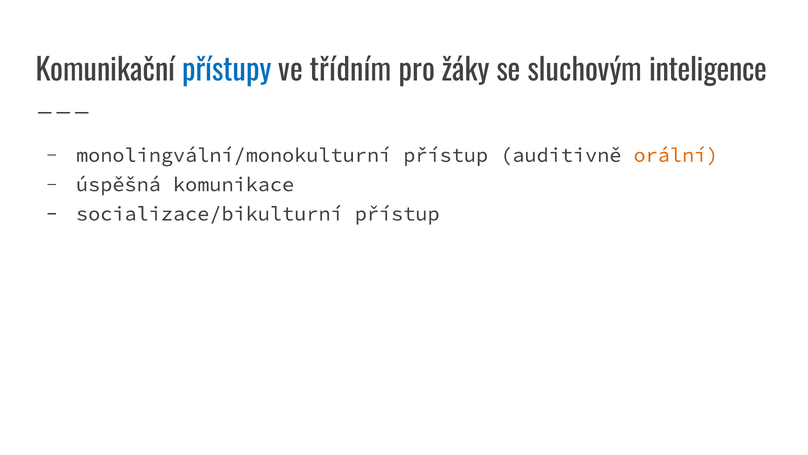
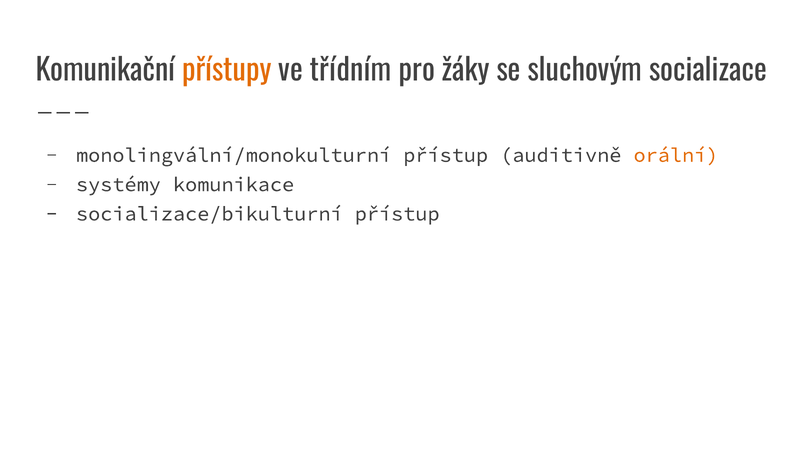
přístupy colour: blue -> orange
inteligence: inteligence -> socializace
úspěšná: úspěšná -> systémy
